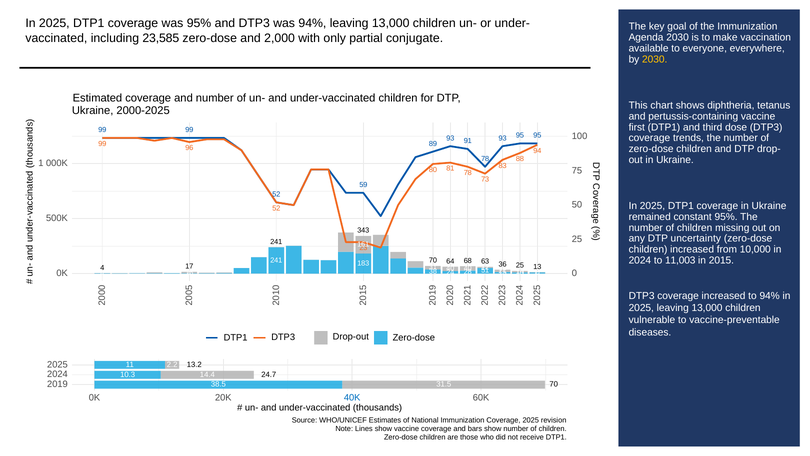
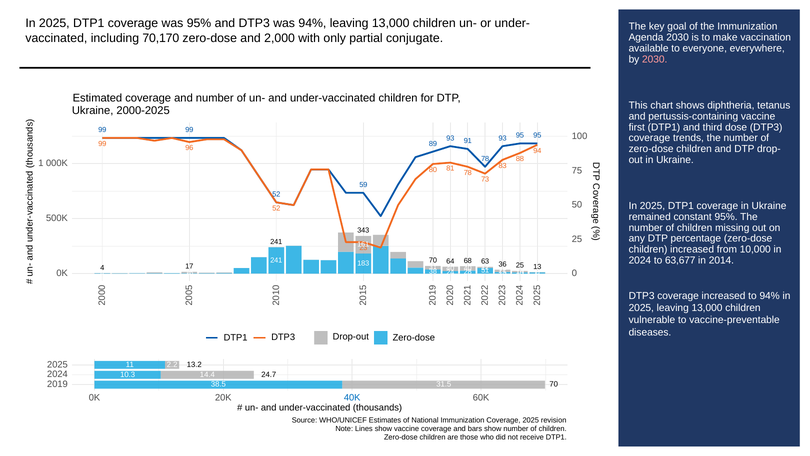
23,585: 23,585 -> 70,170
2030 at (655, 59) colour: yellow -> pink
uncertainty: uncertainty -> percentage
11,003: 11,003 -> 63,677
2015: 2015 -> 2014
